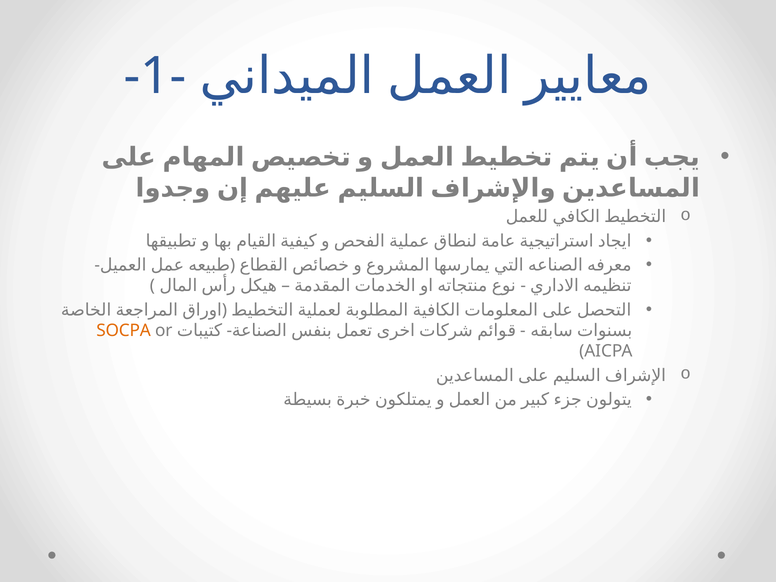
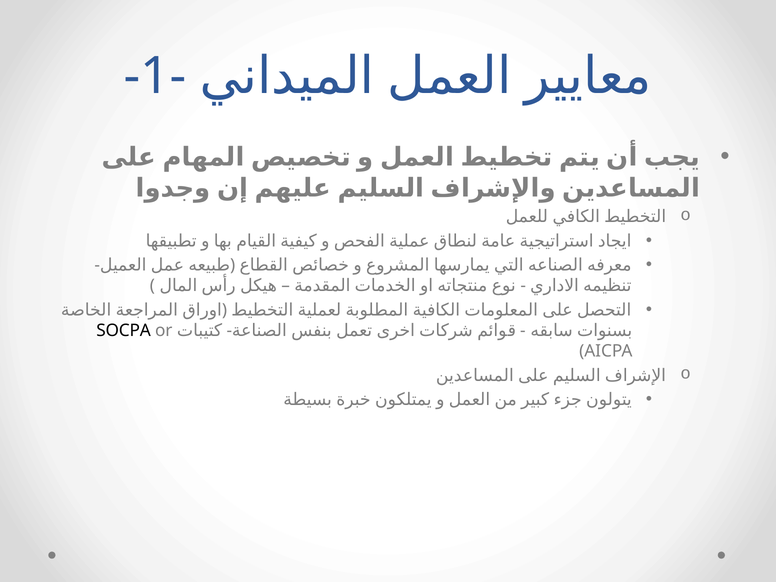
SOCPA colour: orange -> black
